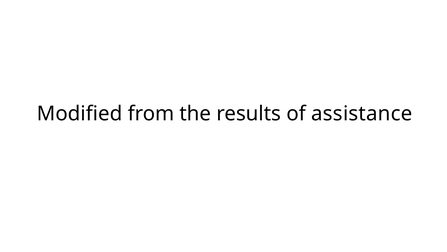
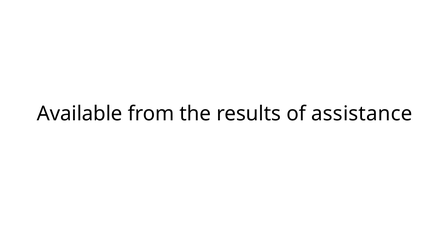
Modified: Modified -> Available
